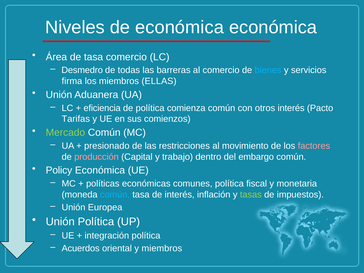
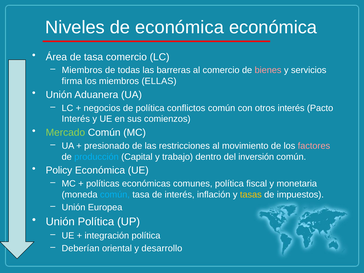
Desmedro at (82, 70): Desmedro -> Miembros
bienes colour: light blue -> pink
eficiencia: eficiencia -> negocios
comienza: comienza -> conflictos
Tarifas at (76, 119): Tarifas -> Interés
producción colour: pink -> light blue
embargo: embargo -> inversión
tasas colour: light green -> yellow
Acuerdos: Acuerdos -> Deberían
y miembros: miembros -> desarrollo
